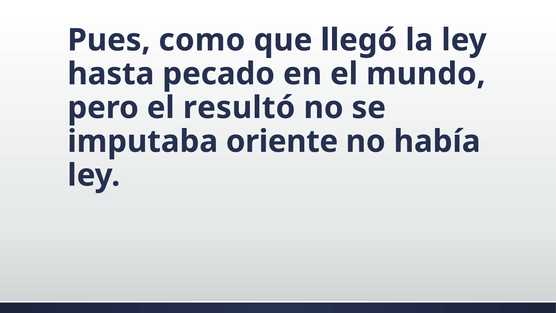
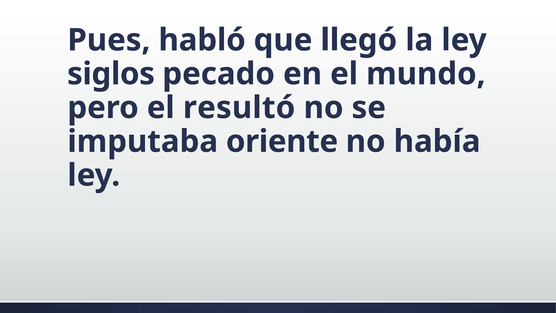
como: como -> habló
hasta: hasta -> siglos
